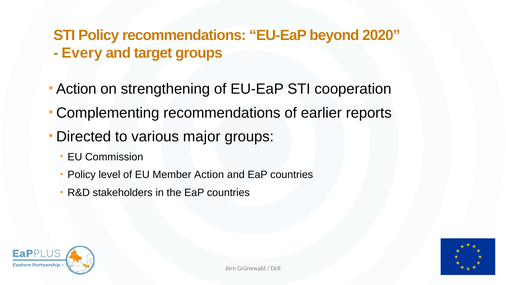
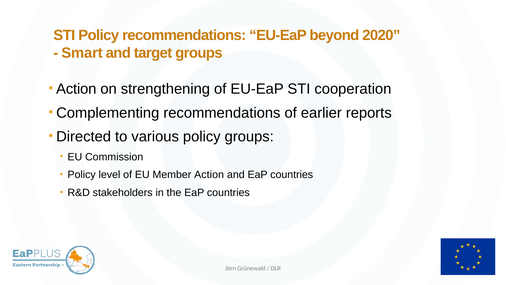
Every: Every -> Smart
various major: major -> policy
